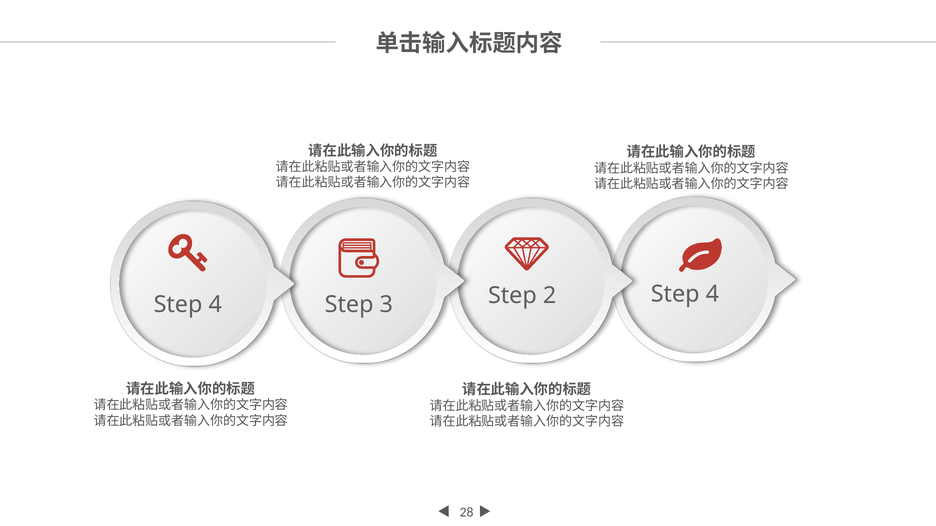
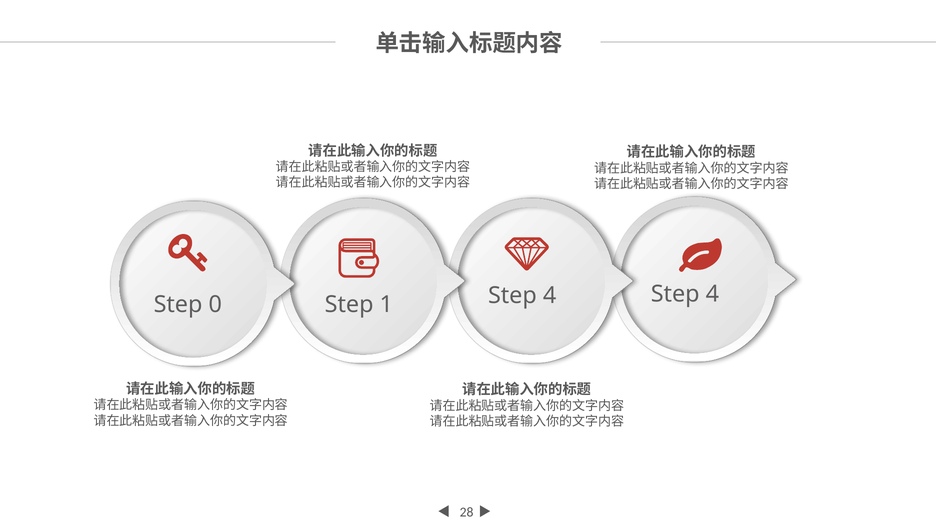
2 at (550, 296): 2 -> 4
4 at (215, 305): 4 -> 0
3: 3 -> 1
